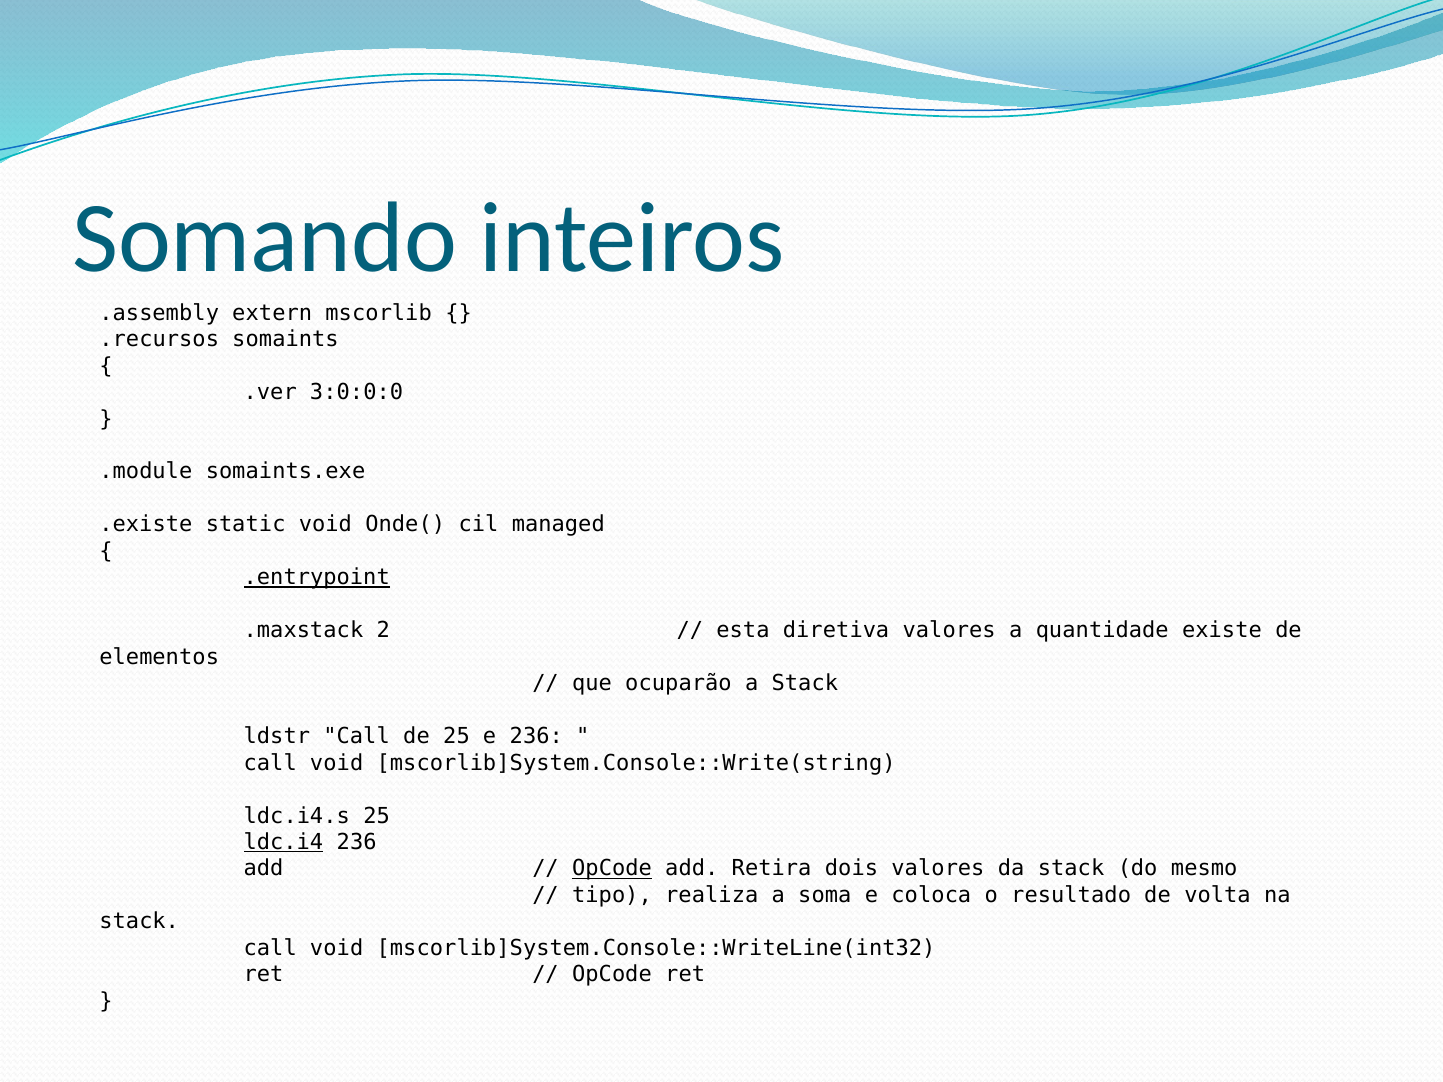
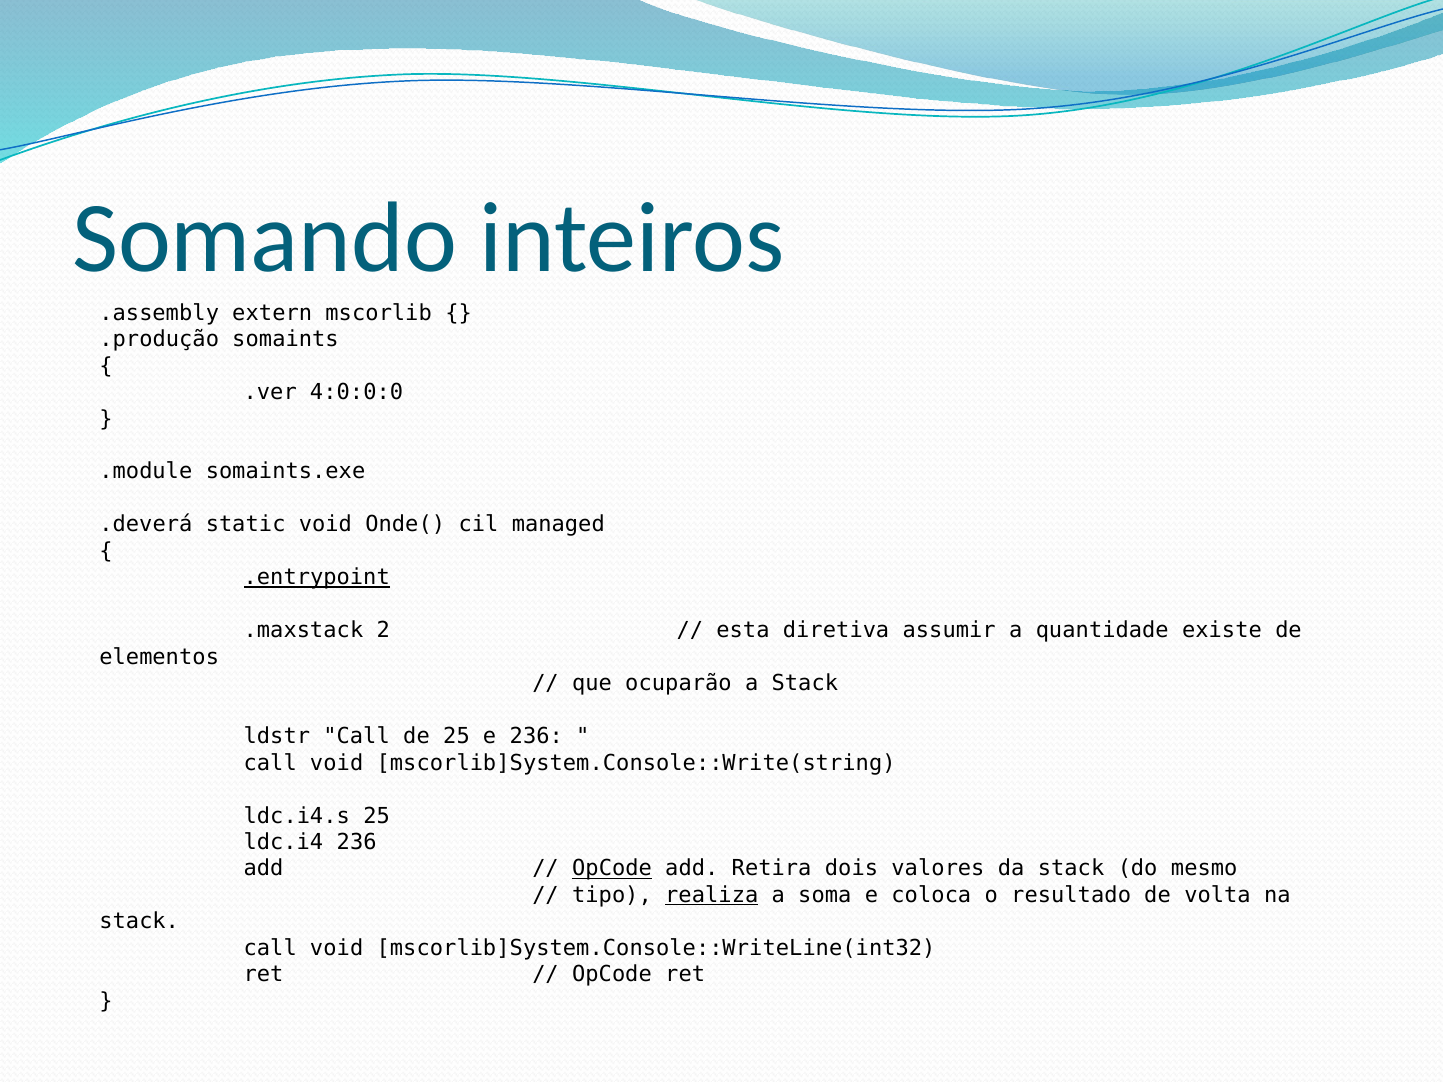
.recursos: .recursos -> .produção
3:0:0:0: 3:0:0:0 -> 4:0:0:0
.existe: .existe -> .deverá
diretiva valores: valores -> assumir
ldc.i4 underline: present -> none
realiza underline: none -> present
